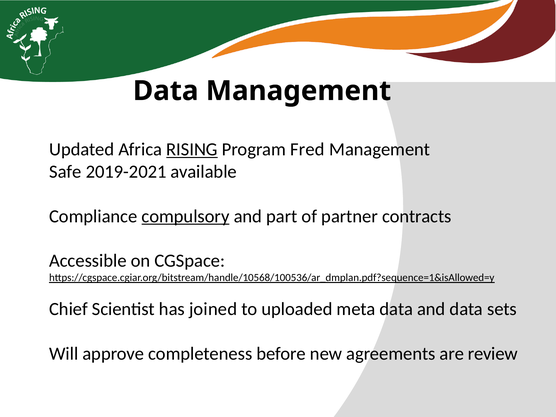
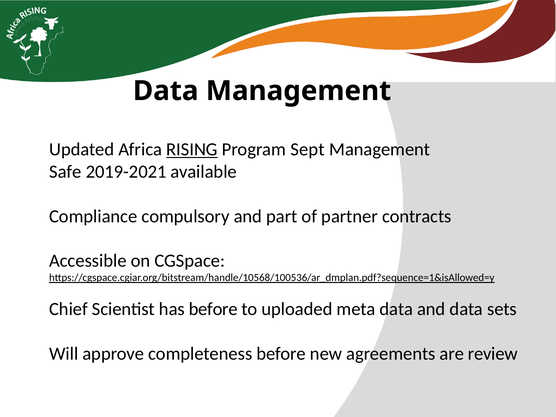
Fred: Fred -> Sept
compulsory underline: present -> none
has joined: joined -> before
